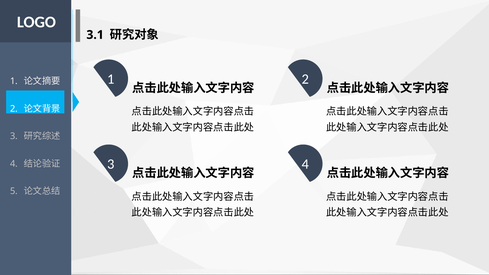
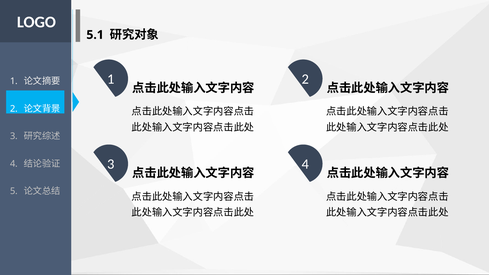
3.1: 3.1 -> 5.1
